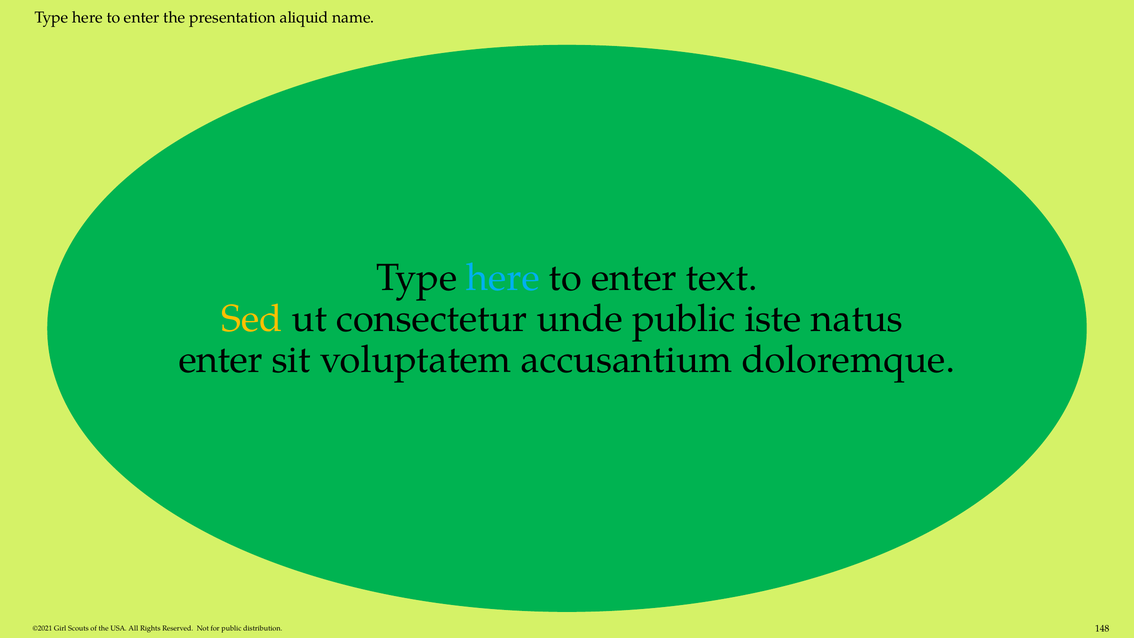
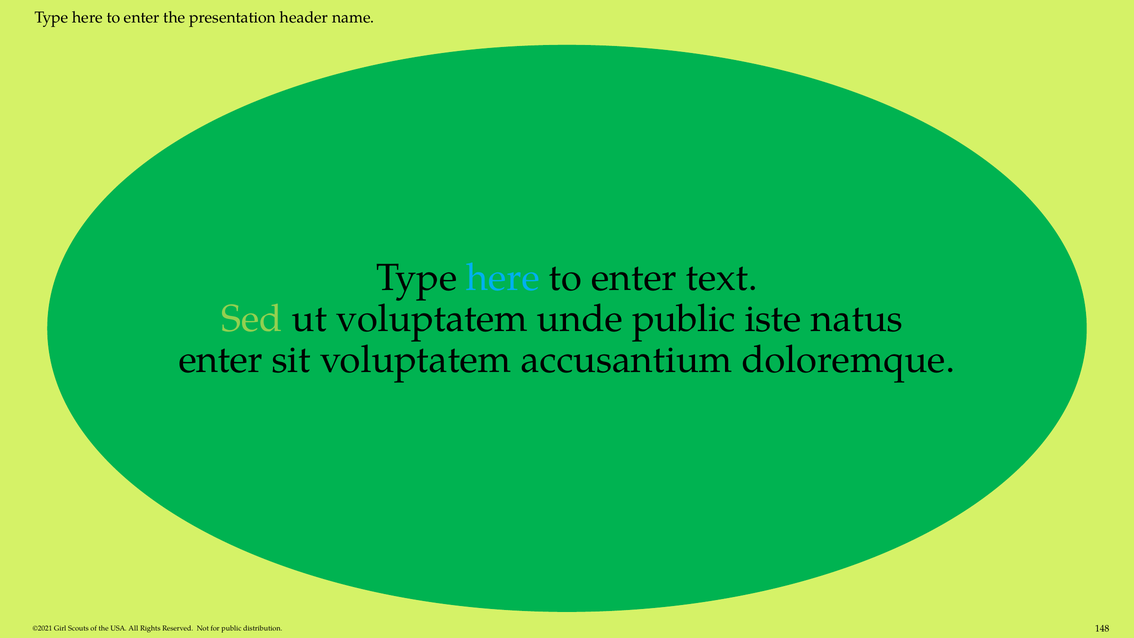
aliquid: aliquid -> header
Sed colour: yellow -> light green
ut consectetur: consectetur -> voluptatem
